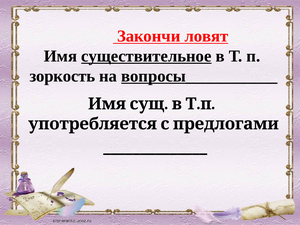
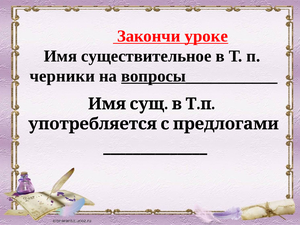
ловят: ловят -> уроке
существительное underline: present -> none
зоркость: зоркость -> черники
